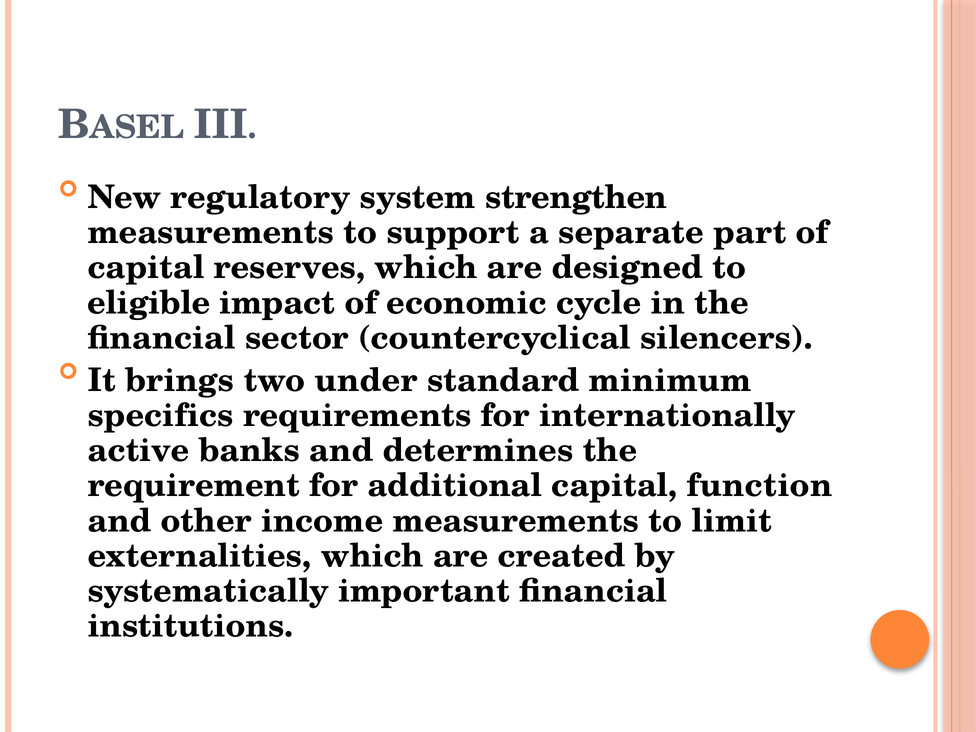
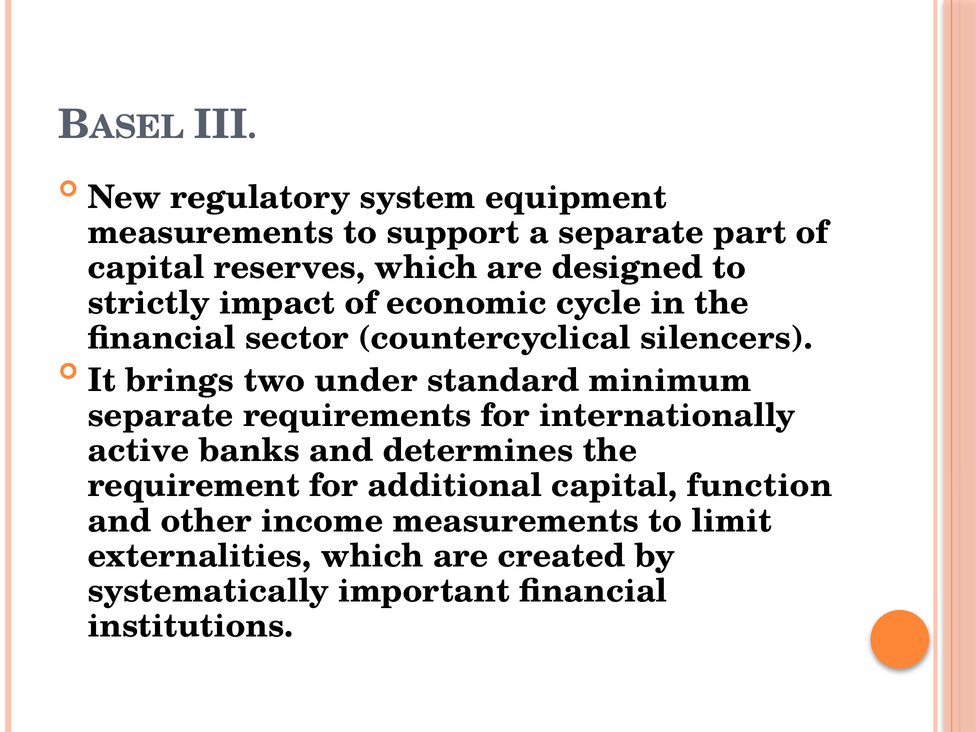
strengthen: strengthen -> equipment
eligible: eligible -> strictly
specifics at (161, 415): specifics -> separate
